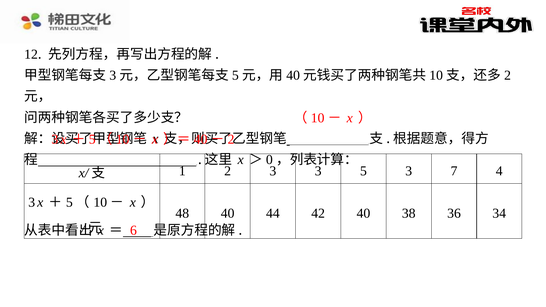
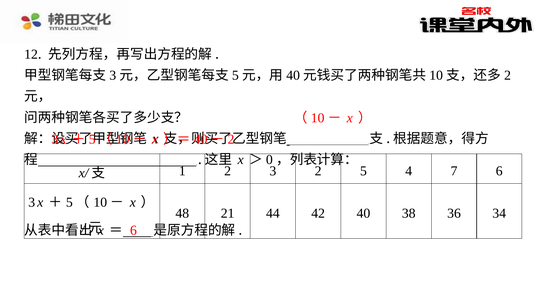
3 3: 3 -> 2
5 3: 3 -> 4
7 4: 4 -> 6
48 40: 40 -> 21
